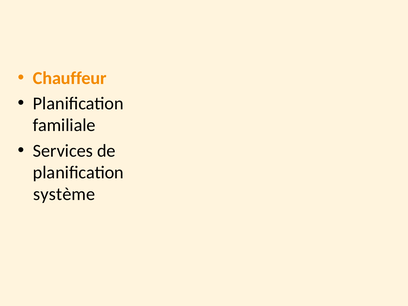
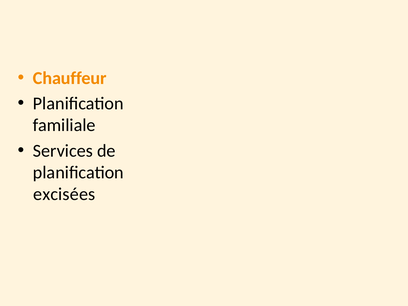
système: système -> excisées
